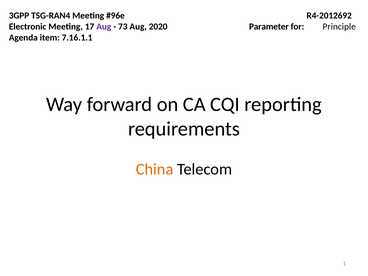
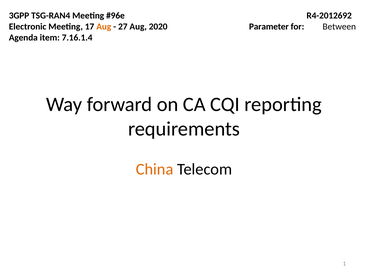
Aug at (104, 27) colour: purple -> orange
73: 73 -> 27
Principle: Principle -> Between
7.16.1.1: 7.16.1.1 -> 7.16.1.4
